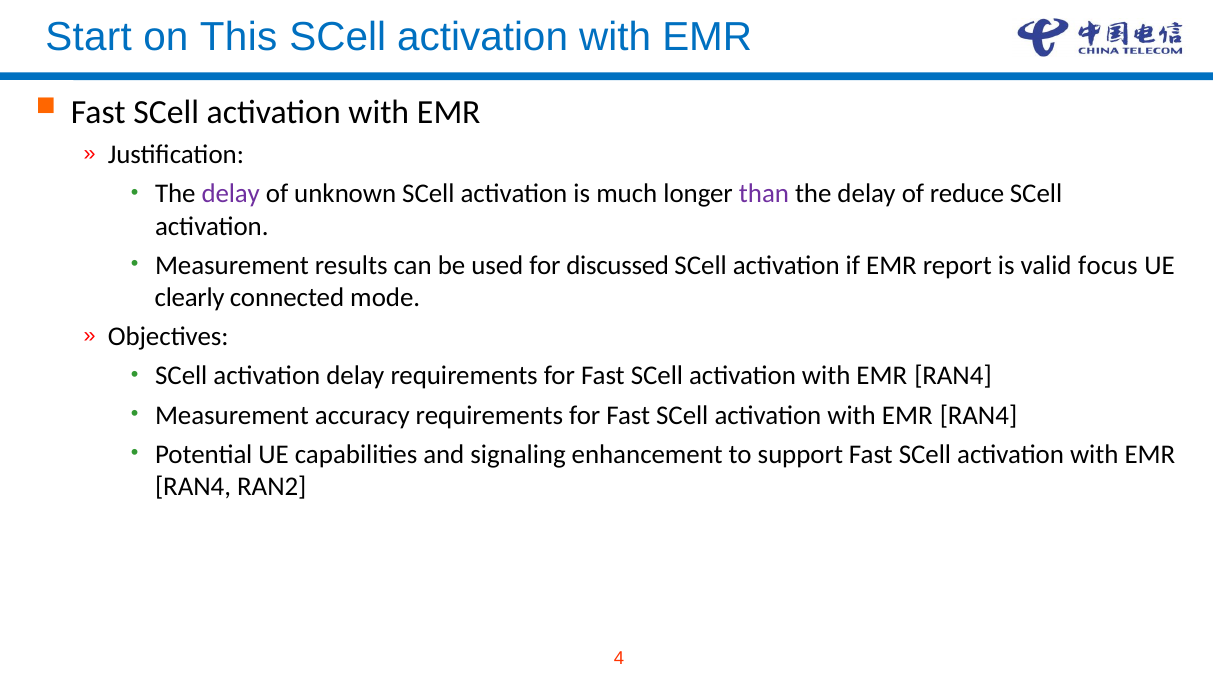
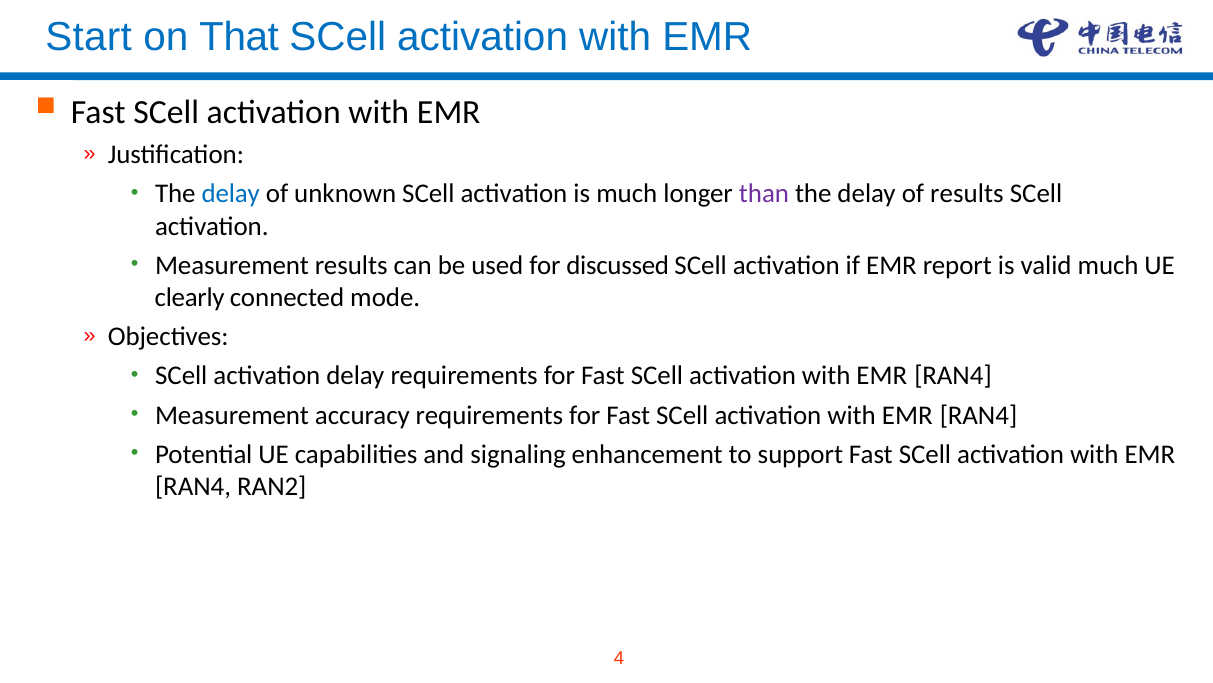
This: This -> That
delay at (231, 194) colour: purple -> blue
of reduce: reduce -> results
valid focus: focus -> much
